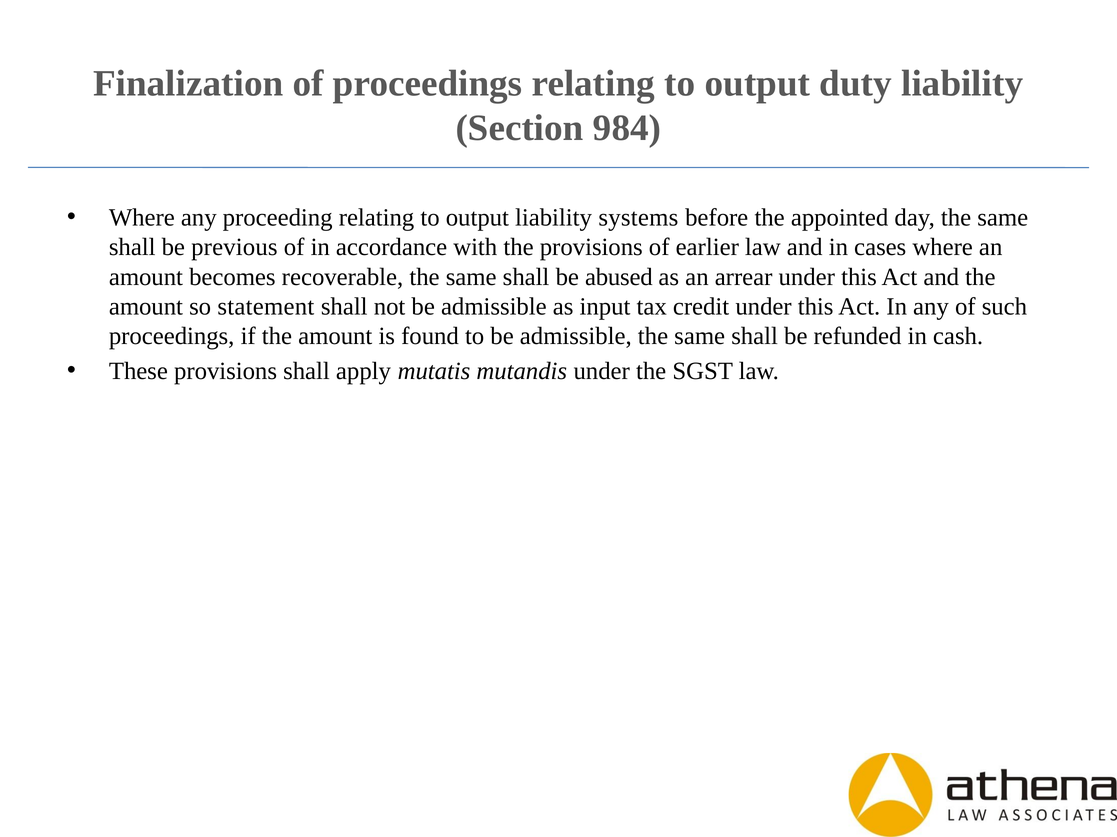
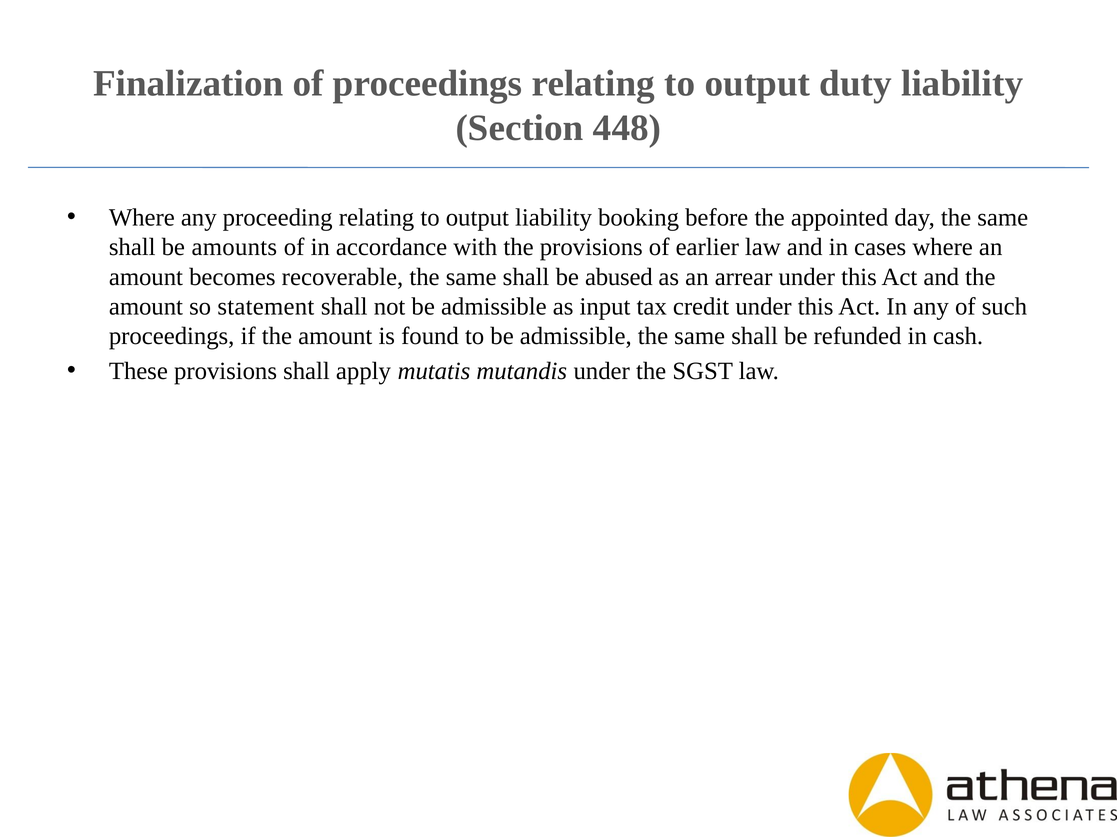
984: 984 -> 448
systems: systems -> booking
previous: previous -> amounts
